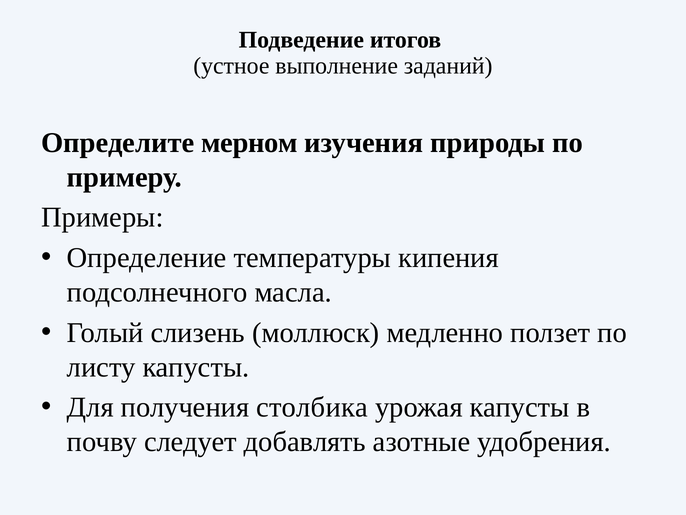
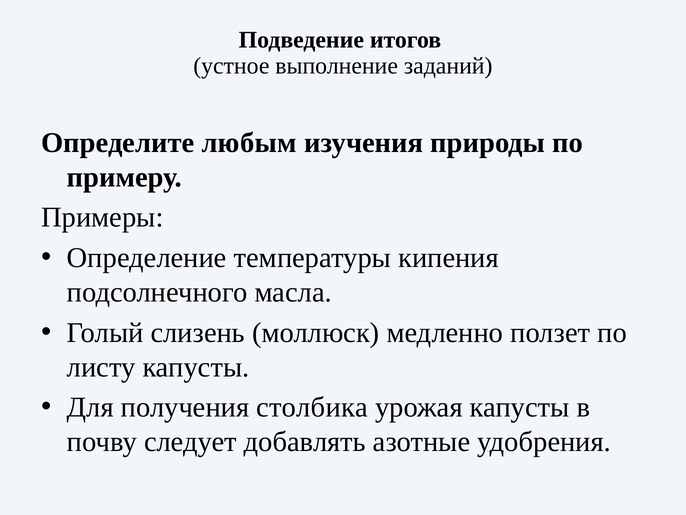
мерном: мерном -> любым
